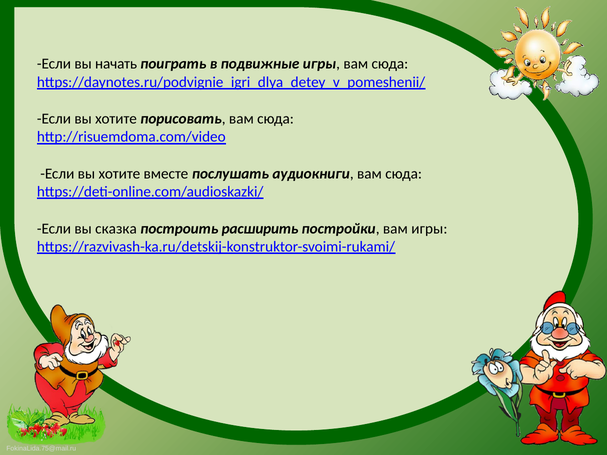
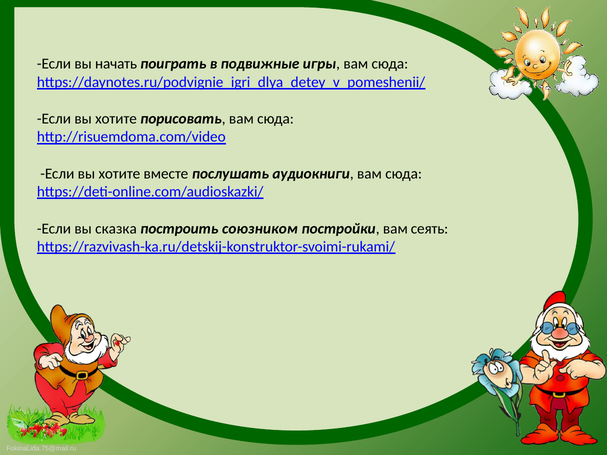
расширить: расширить -> союзником
вам игры: игры -> сеять
